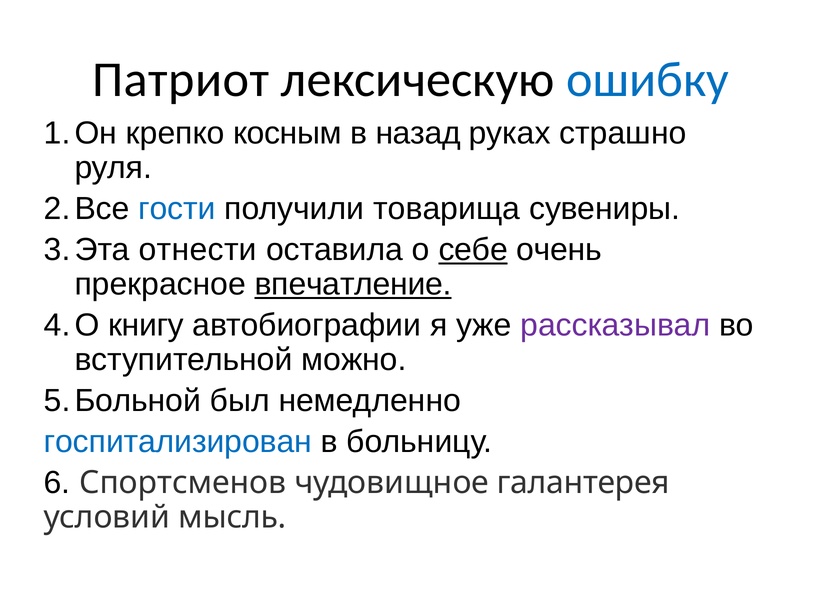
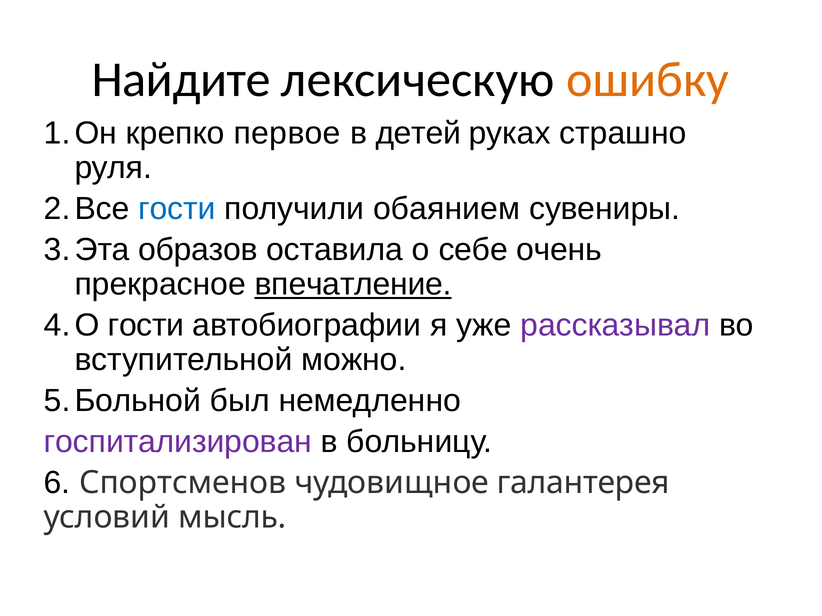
Патриот: Патриот -> Найдите
ошибку colour: blue -> orange
косным: косным -> первое
назад: назад -> детей
товарища: товарища -> обаянием
отнести: отнести -> образов
себе underline: present -> none
книгу at (146, 325): книгу -> гости
госпитализирован colour: blue -> purple
